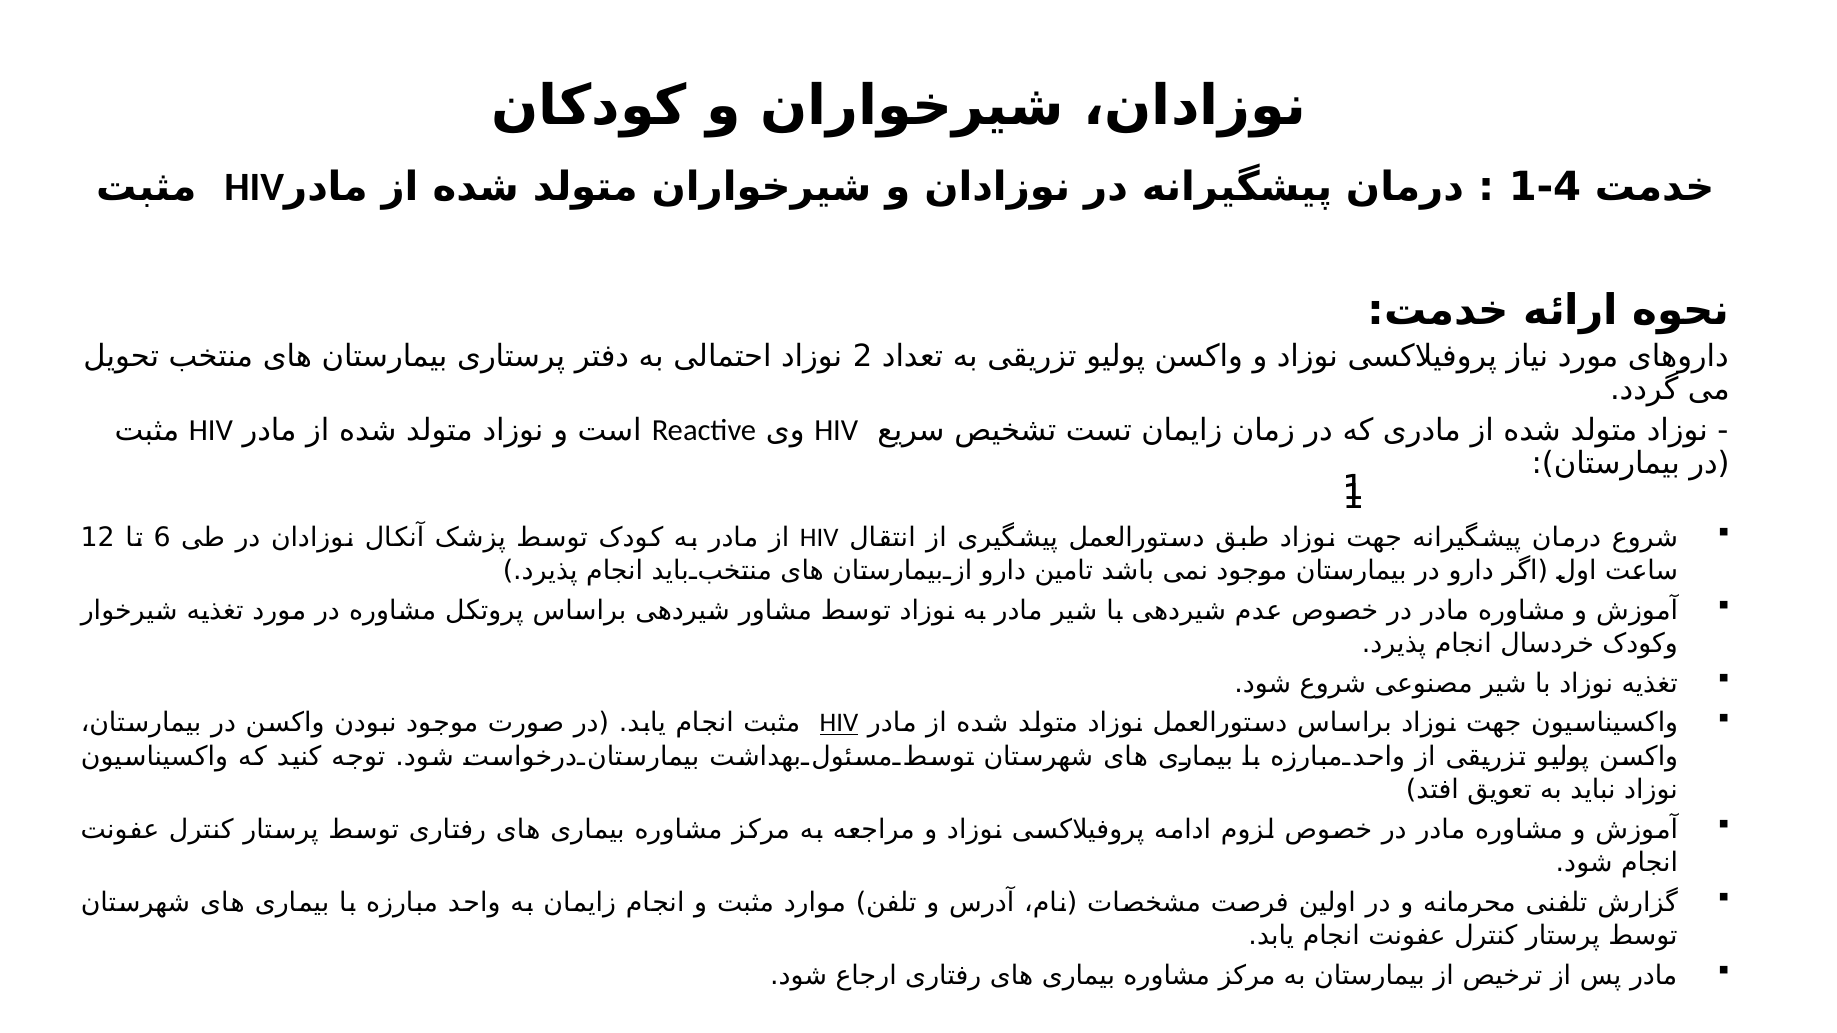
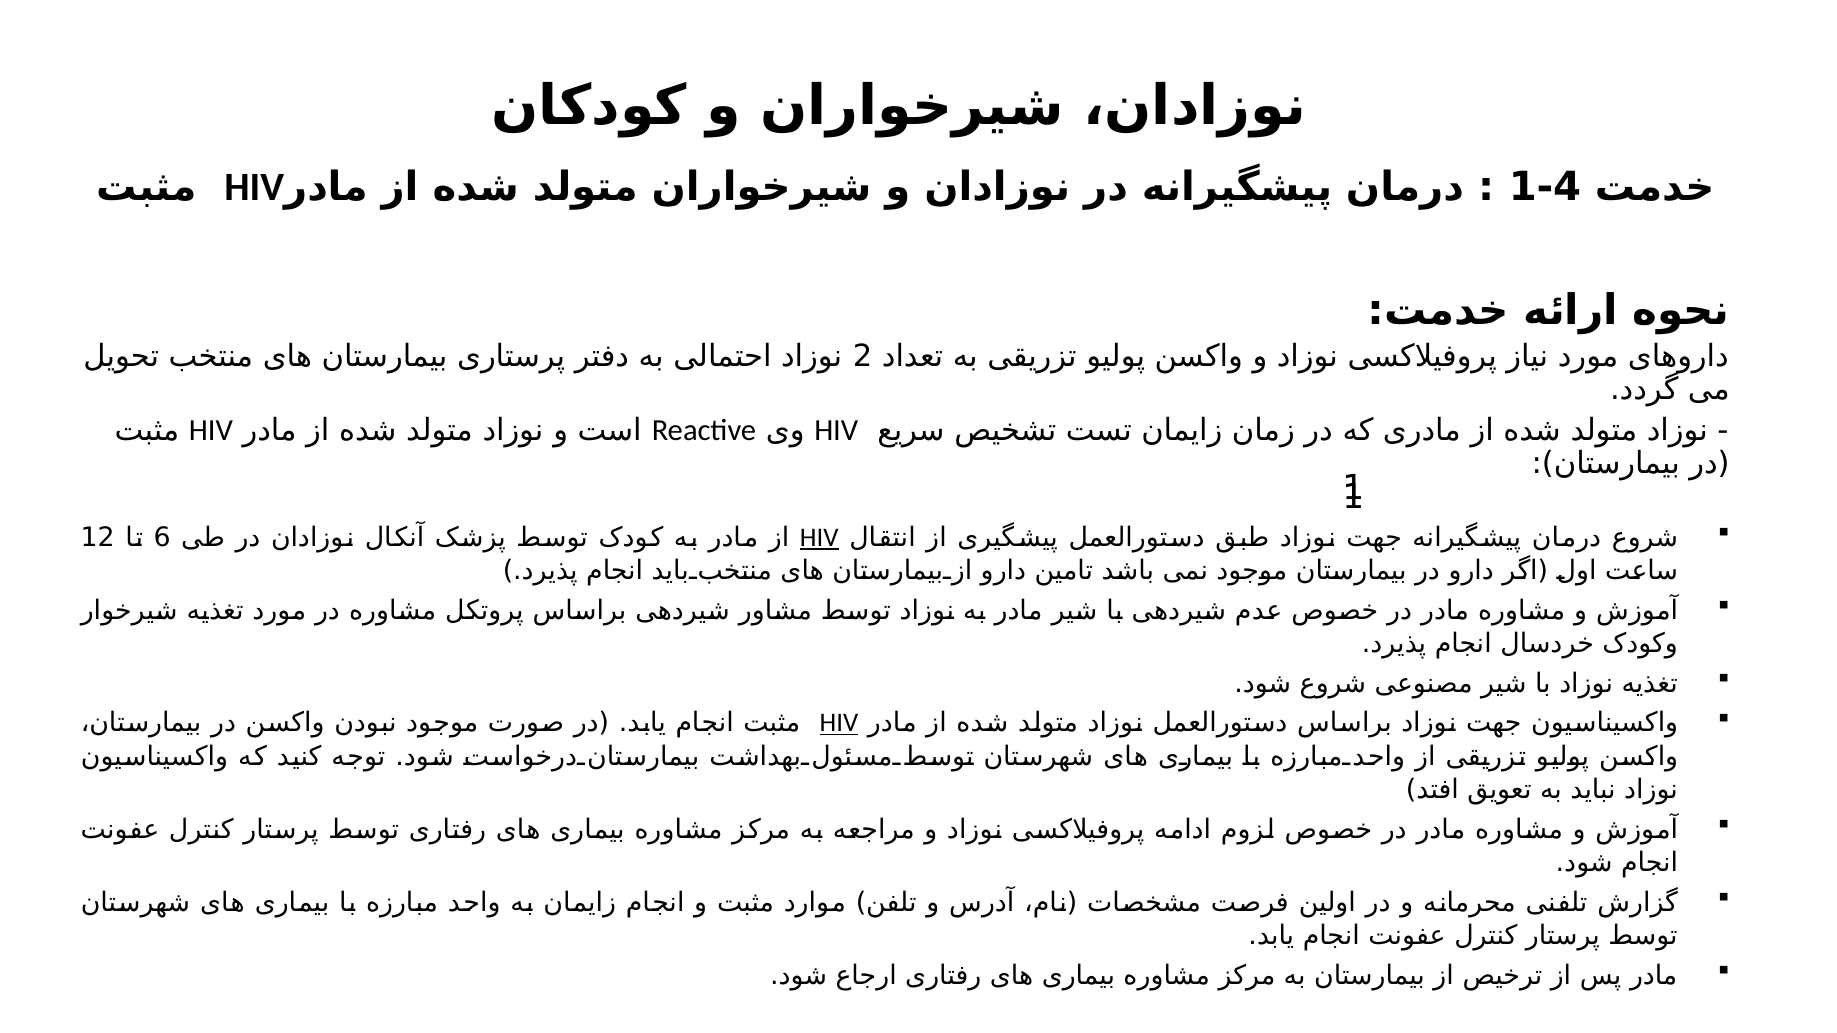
HIV at (819, 538) underline: none -> present
